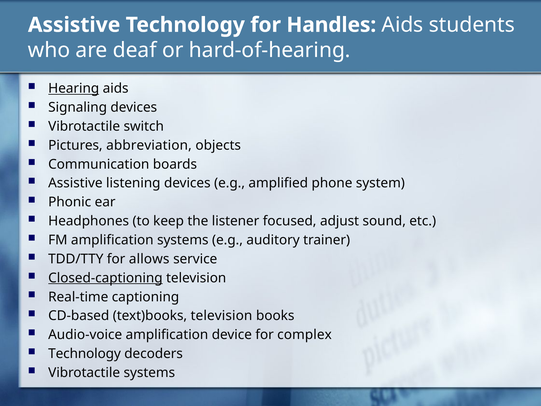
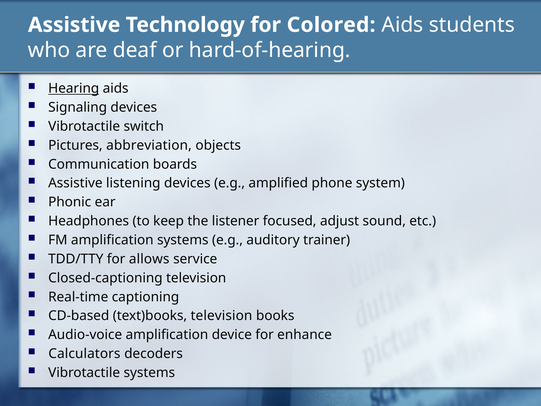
Handles: Handles -> Colored
Closed-captioning underline: present -> none
complex: complex -> enhance
Technology at (85, 353): Technology -> Calculators
